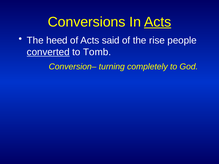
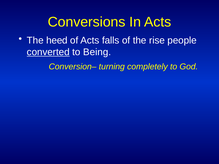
Acts at (158, 22) underline: present -> none
said: said -> falls
Tomb: Tomb -> Being
